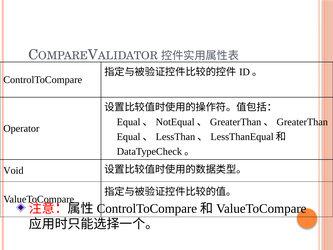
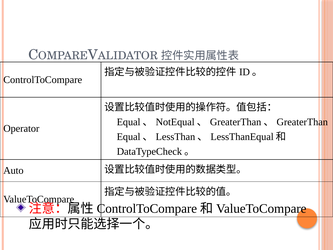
Void: Void -> Auto
